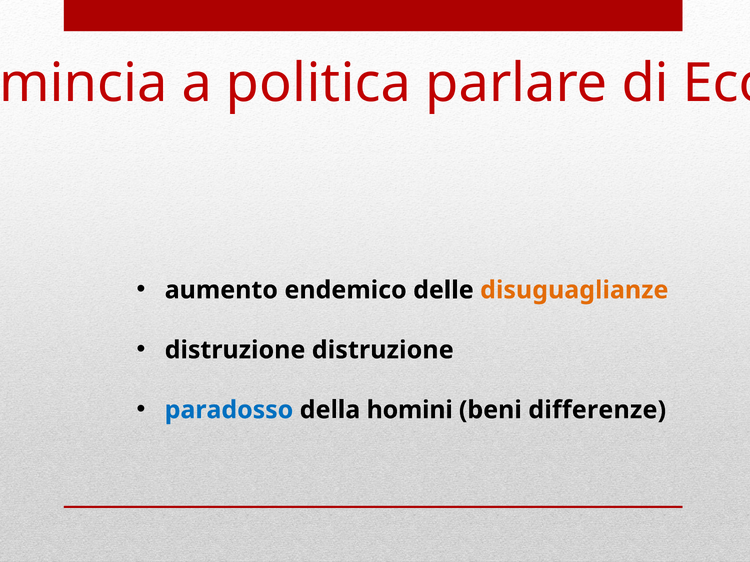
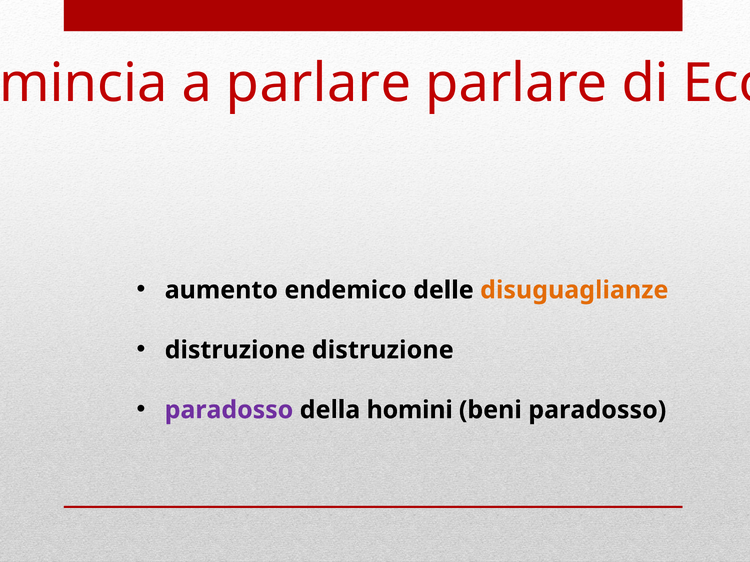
a politica: politica -> parlare
paradosso at (229, 410) colour: blue -> purple
beni differenze: differenze -> paradosso
